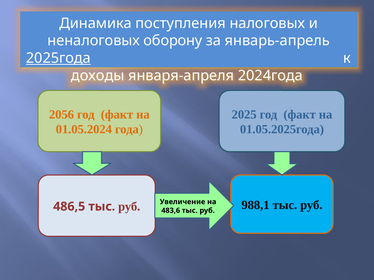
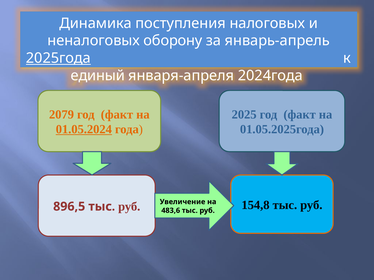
доходы: доходы -> единый
2056: 2056 -> 2079
01.05.2024 underline: none -> present
486,5: 486,5 -> 896,5
988,1: 988,1 -> 154,8
